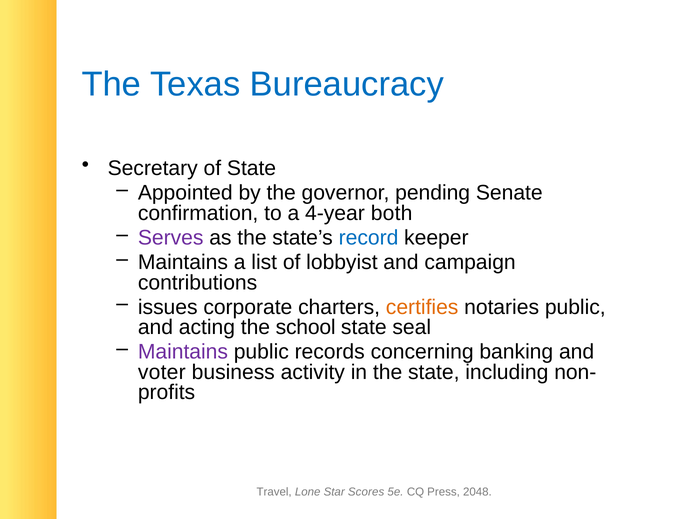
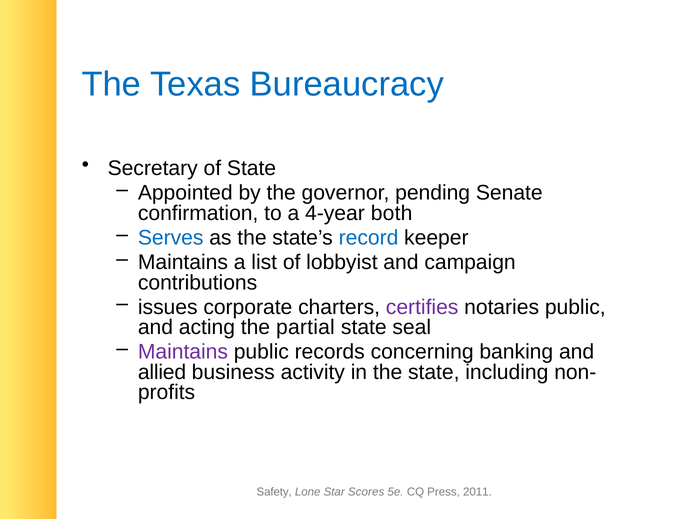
Serves colour: purple -> blue
certifies colour: orange -> purple
school: school -> partial
voter: voter -> allied
Travel: Travel -> Safety
2048: 2048 -> 2011
